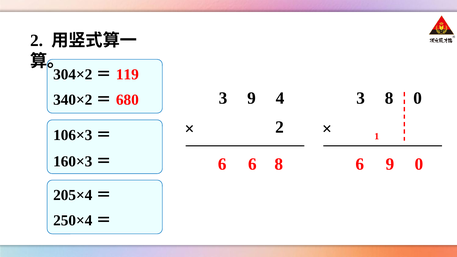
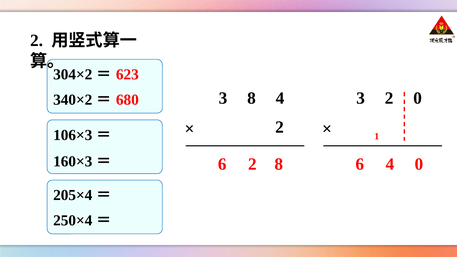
119: 119 -> 623
3 9: 9 -> 8
3 8: 8 -> 2
6 9: 9 -> 4
6 6: 6 -> 2
